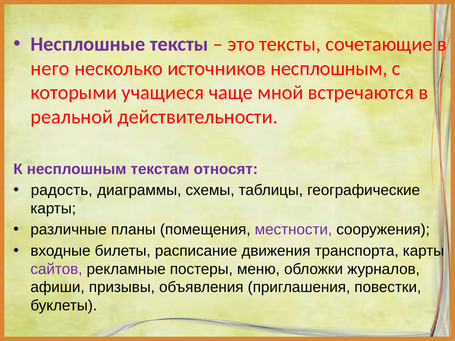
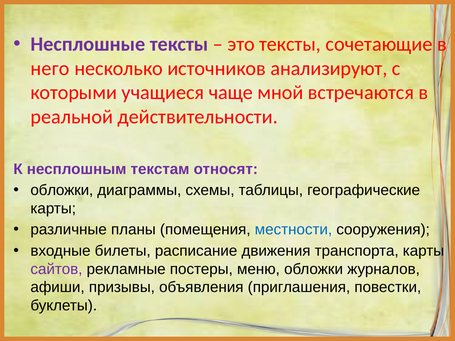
источников несплошным: несплошным -> анализируют
радость at (62, 190): радость -> обложки
местности colour: purple -> blue
